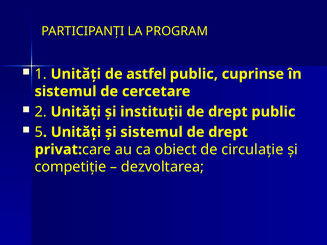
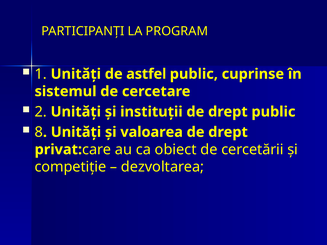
5: 5 -> 8
şi sistemul: sistemul -> valoarea
circulaţie: circulaţie -> cercetării
